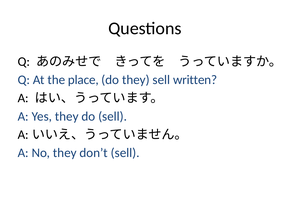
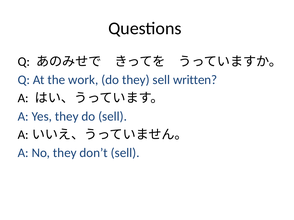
place: place -> work
